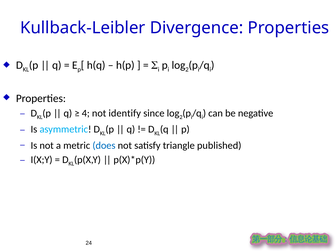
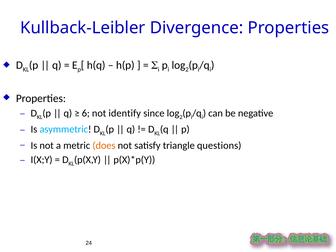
4: 4 -> 6
does colour: blue -> orange
published: published -> questions
